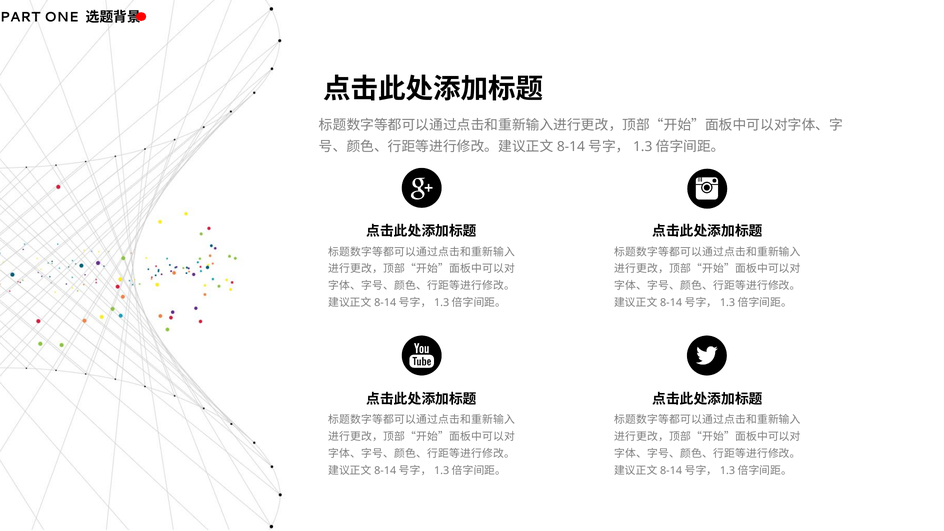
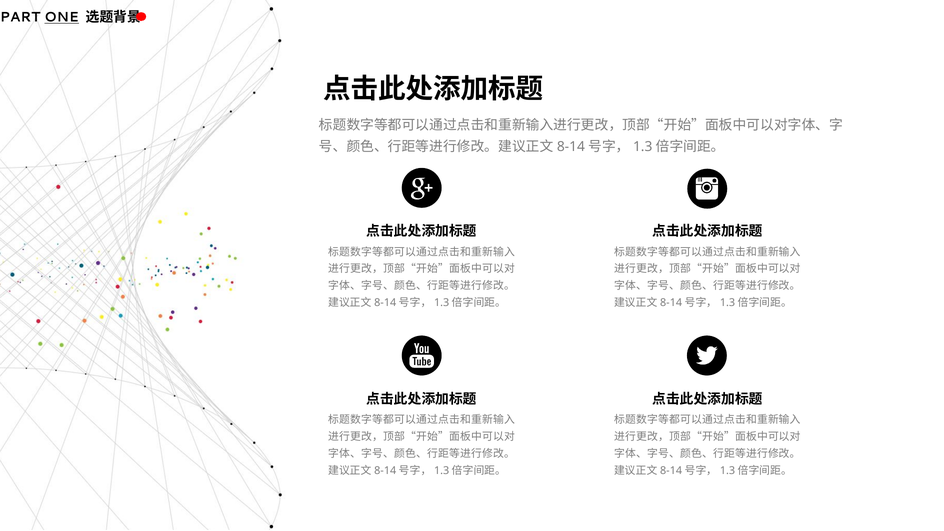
ONE underline: none -> present
